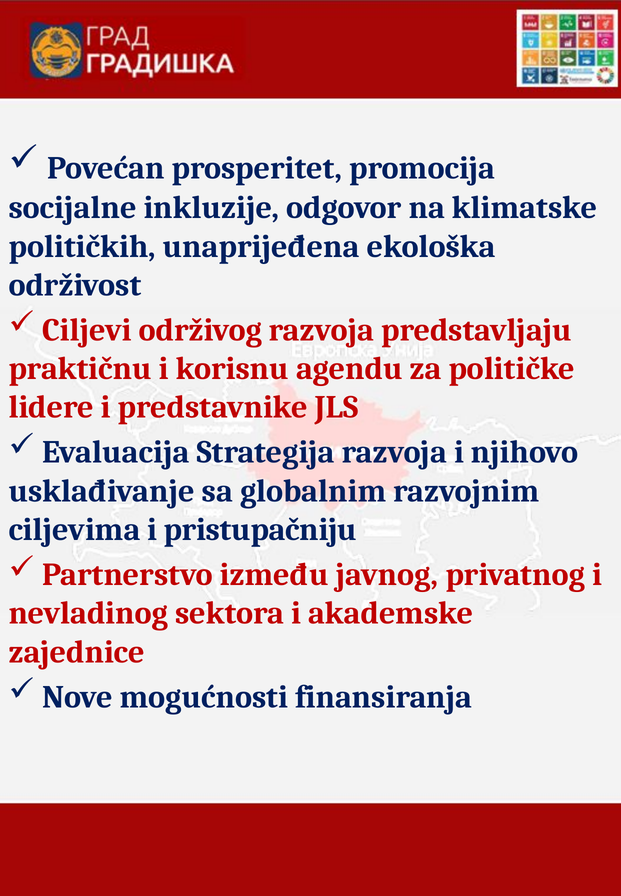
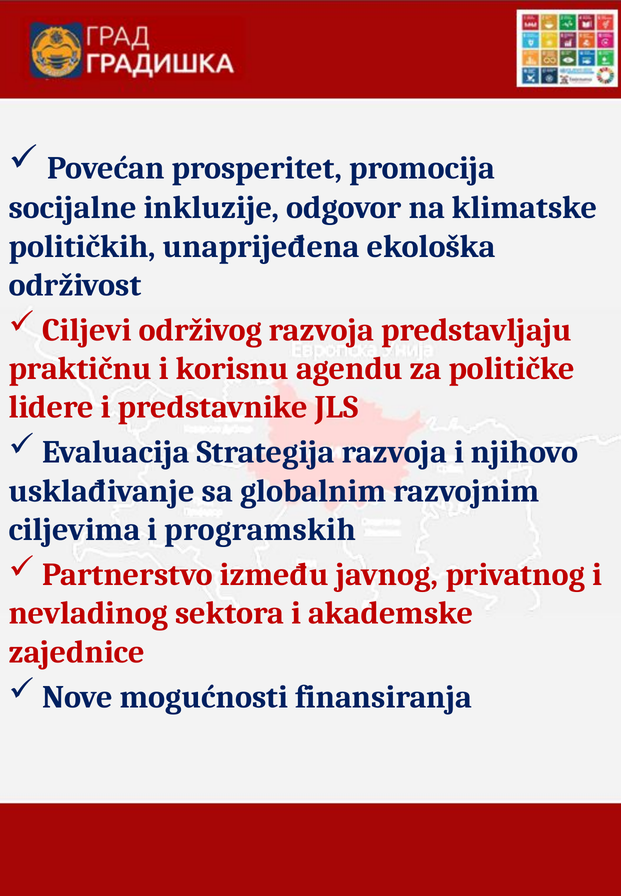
pristupačniju: pristupačniju -> programskih
